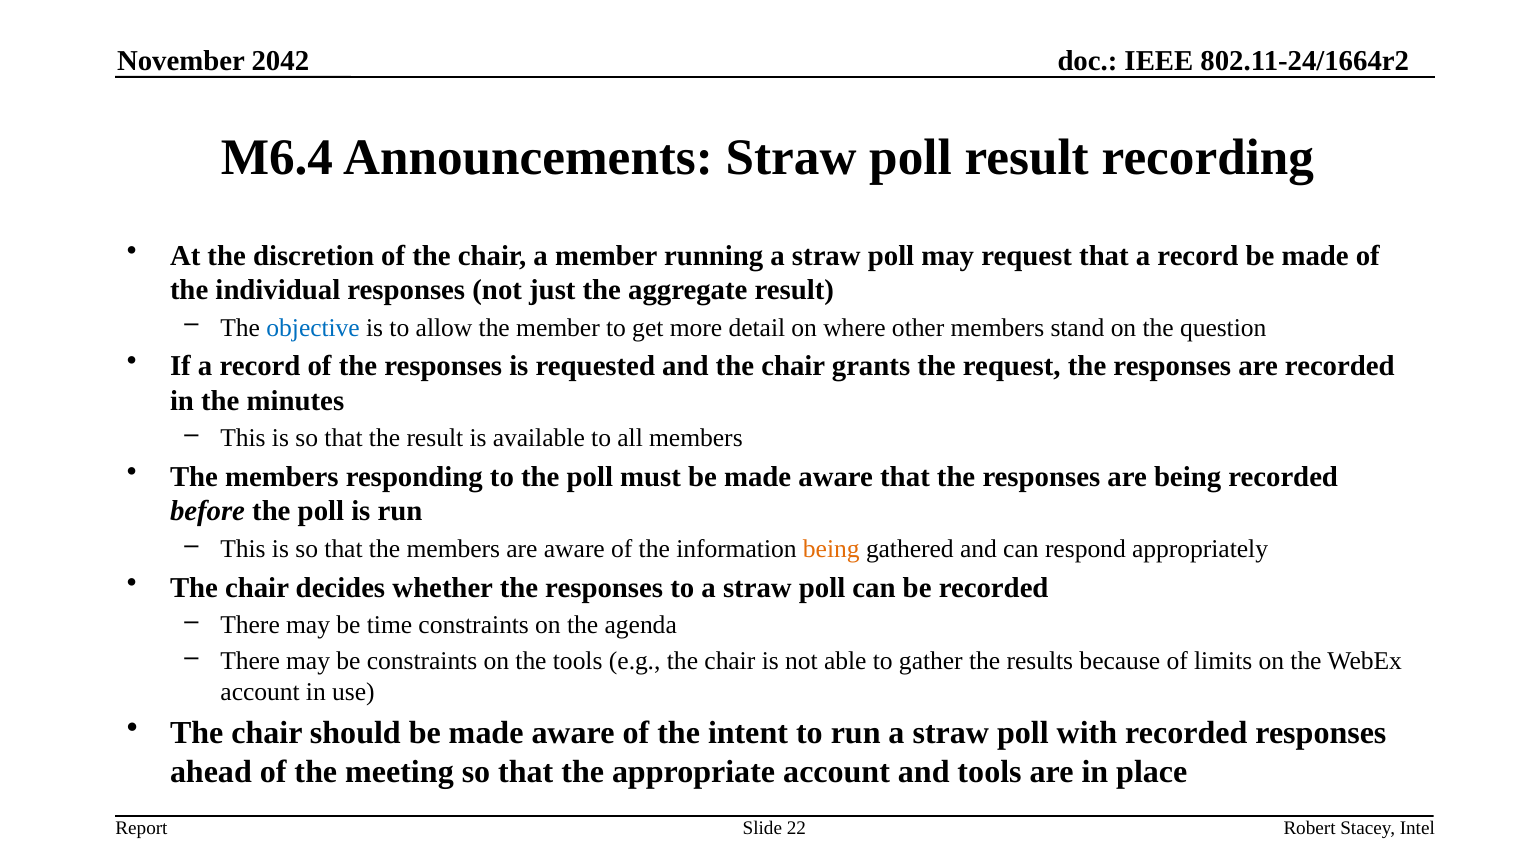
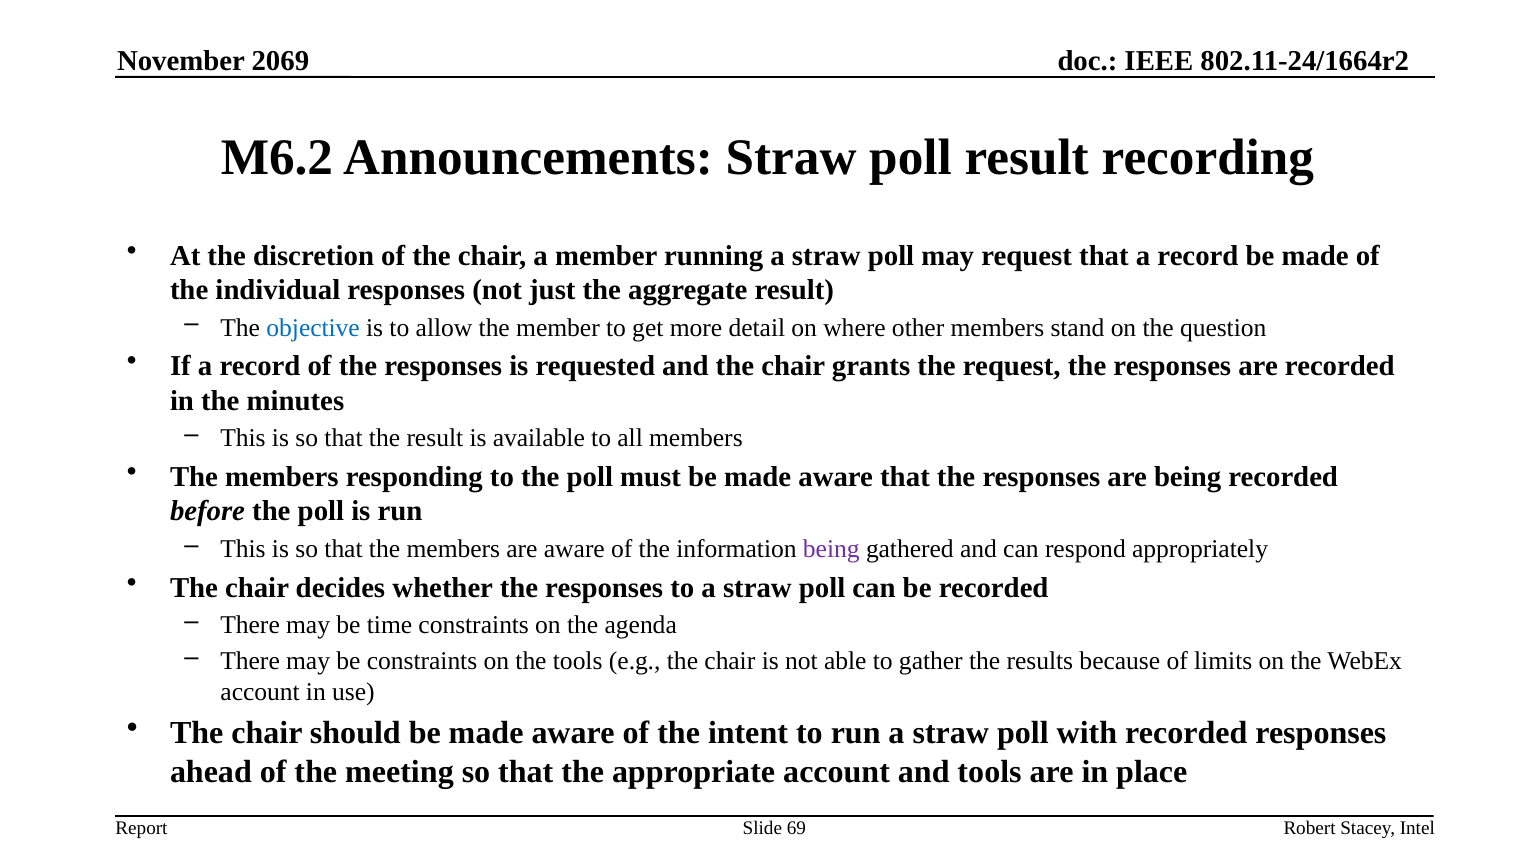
2042: 2042 -> 2069
M6.4: M6.4 -> M6.2
being at (831, 549) colour: orange -> purple
22: 22 -> 69
